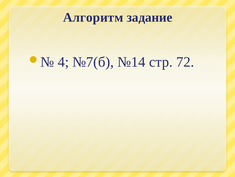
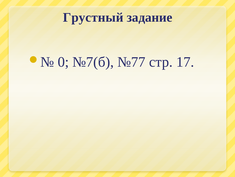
Алгоритм: Алгоритм -> Грустный
4: 4 -> 0
№14: №14 -> №77
72: 72 -> 17
